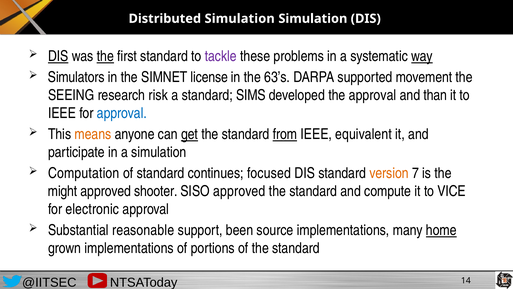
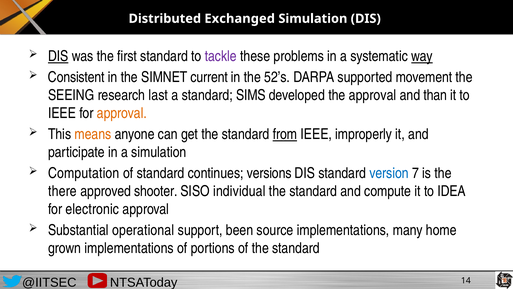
Distributed Simulation: Simulation -> Exchanged
the at (105, 56) underline: present -> none
Simulators: Simulators -> Consistent
license: license -> current
63’s: 63’s -> 52’s
risk: risk -> last
approval at (122, 113) colour: blue -> orange
get underline: present -> none
equivalent: equivalent -> improperly
focused: focused -> versions
version colour: orange -> blue
might: might -> there
SISO approved: approved -> individual
VICE: VICE -> IDEA
reasonable: reasonable -> operational
home underline: present -> none
